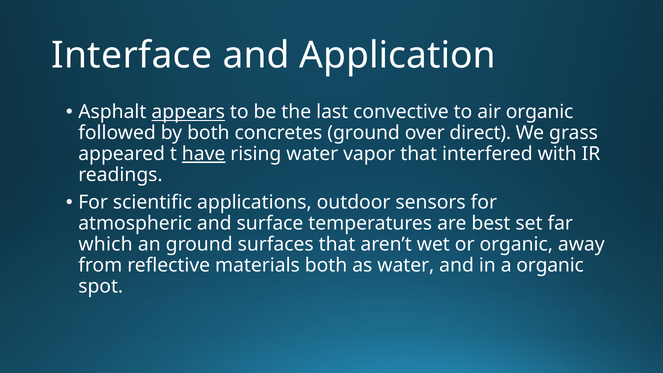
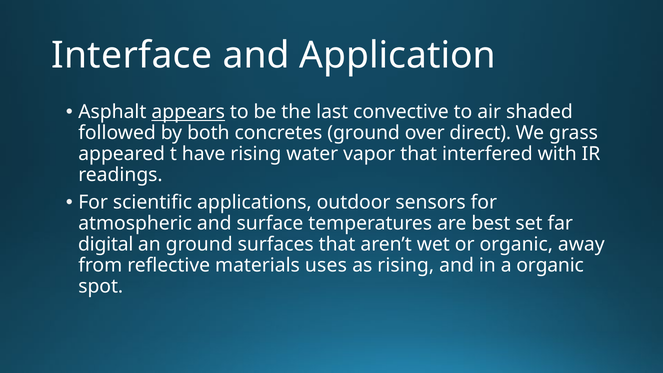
air organic: organic -> shaded
have underline: present -> none
which: which -> digital
materials both: both -> uses
as water: water -> rising
